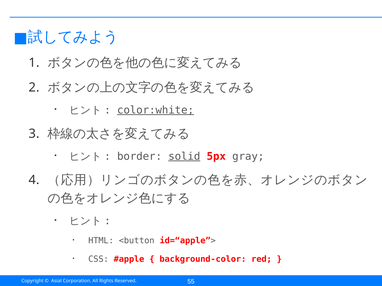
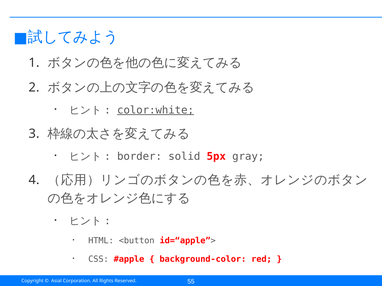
solid underline: present -> none
